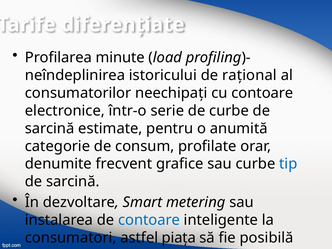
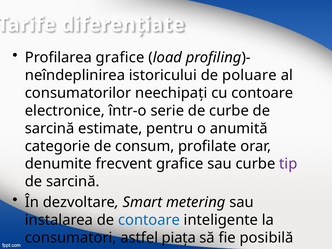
Profilarea minute: minute -> grafice
raţional: raţional -> poluare
tip colour: blue -> purple
